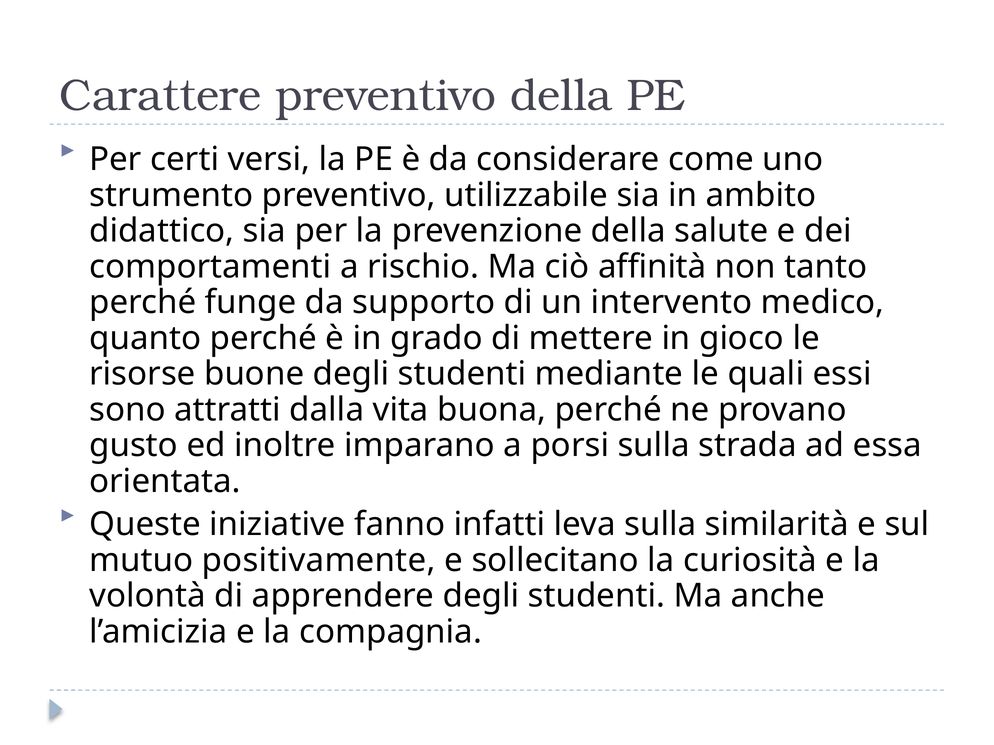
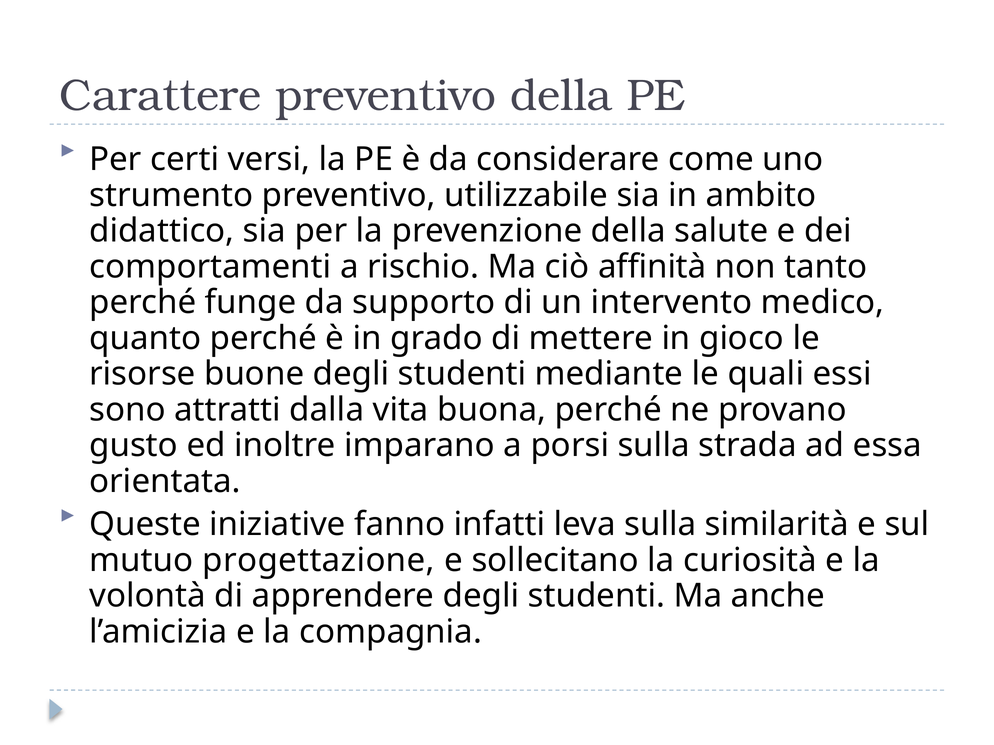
positivamente: positivamente -> progettazione
